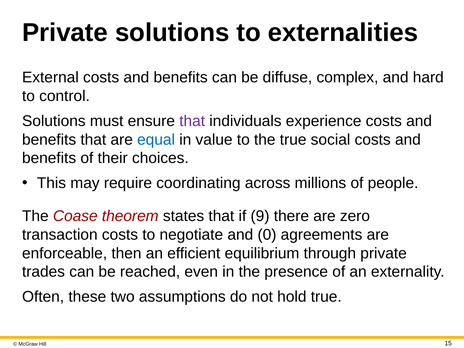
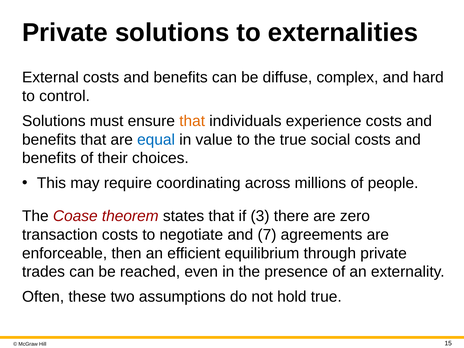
that at (192, 121) colour: purple -> orange
9: 9 -> 3
0: 0 -> 7
